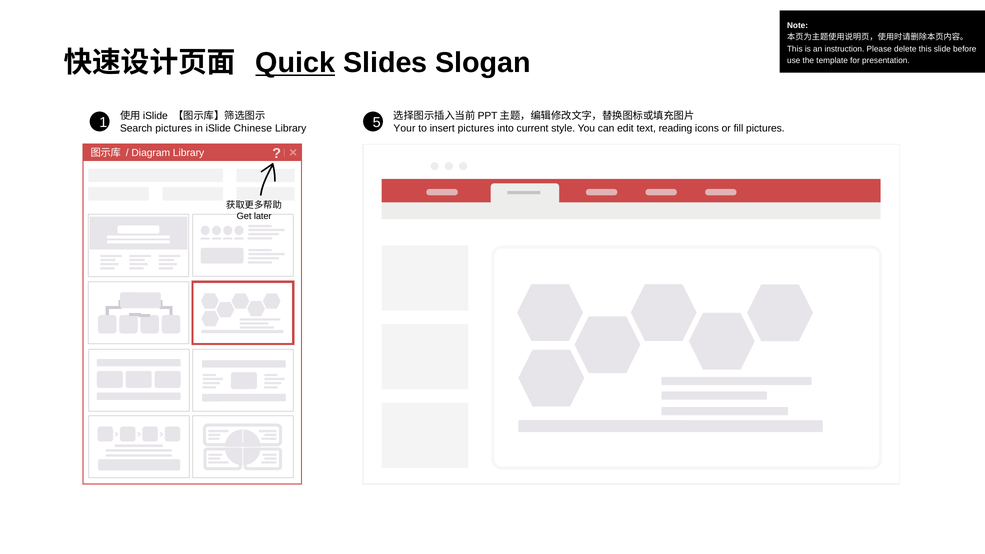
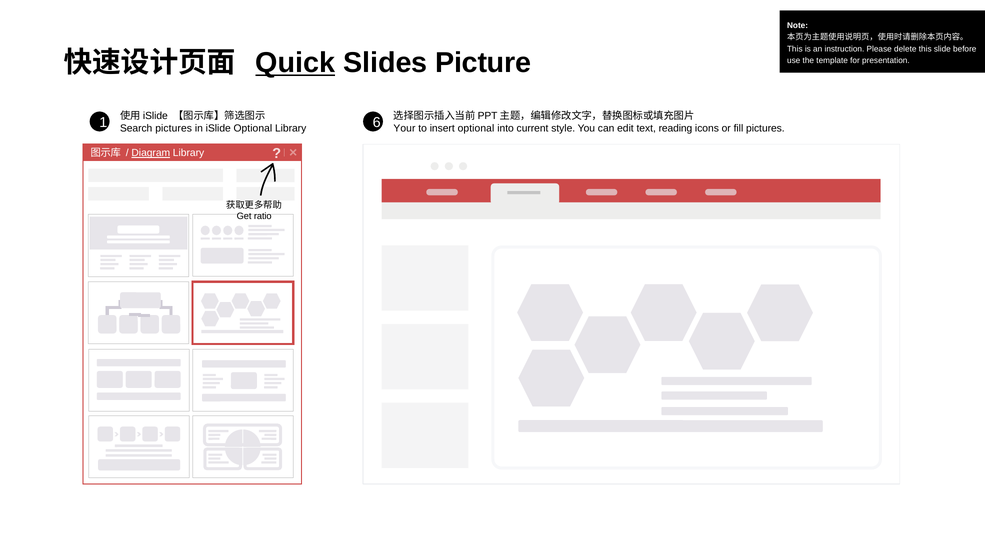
Slogan: Slogan -> Picture
5: 5 -> 6
iSlide Chinese: Chinese -> Optional
insert pictures: pictures -> optional
Diagram underline: none -> present
later: later -> ratio
